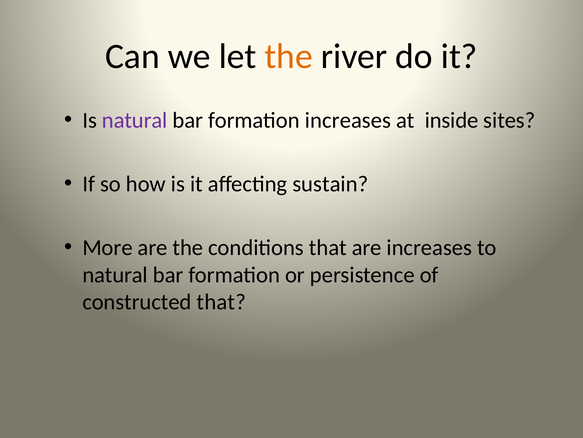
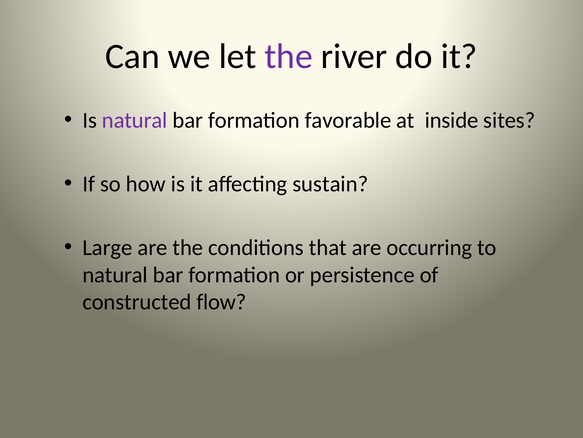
the at (289, 56) colour: orange -> purple
formation increases: increases -> favorable
More: More -> Large
are increases: increases -> occurring
constructed that: that -> flow
